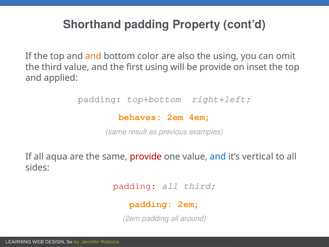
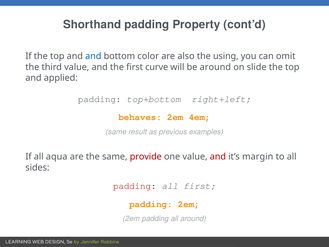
and at (93, 56) colour: orange -> blue
first using: using -> curve
be provide: provide -> around
inset: inset -> slide
and at (218, 157) colour: blue -> red
vertical: vertical -> margin
all third: third -> first
